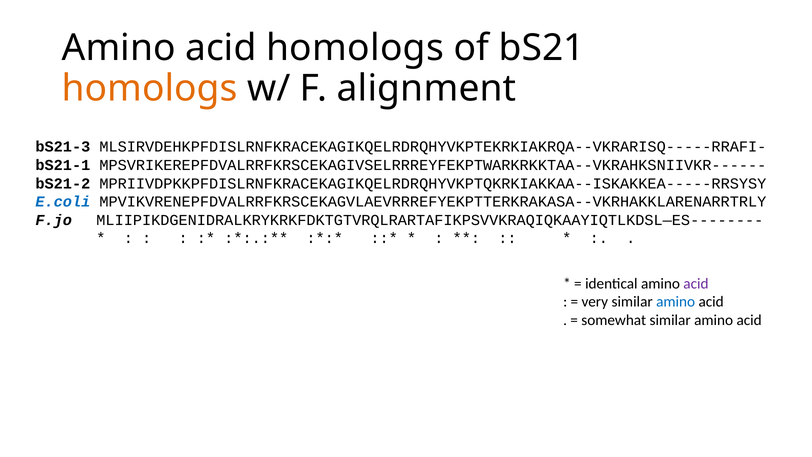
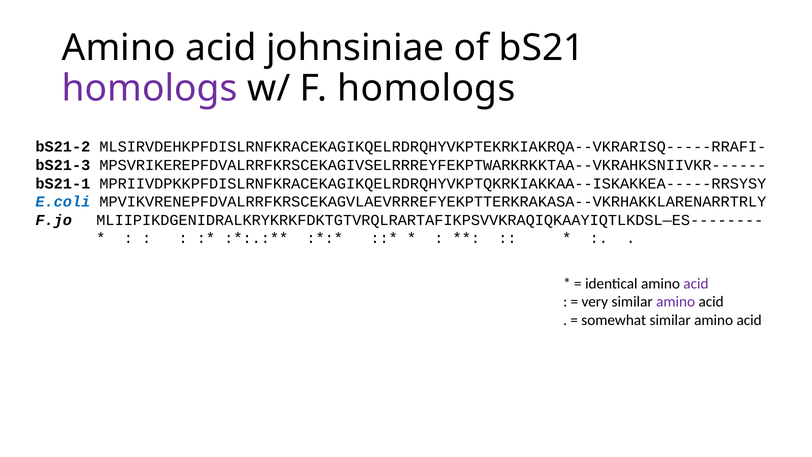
acid homologs: homologs -> johnsiniae
homologs at (150, 88) colour: orange -> purple
F alignment: alignment -> homologs
bS21-3: bS21-3 -> bS21-2
bS21-1: bS21-1 -> bS21-3
bS21-2: bS21-2 -> bS21-1
amino at (676, 302) colour: blue -> purple
